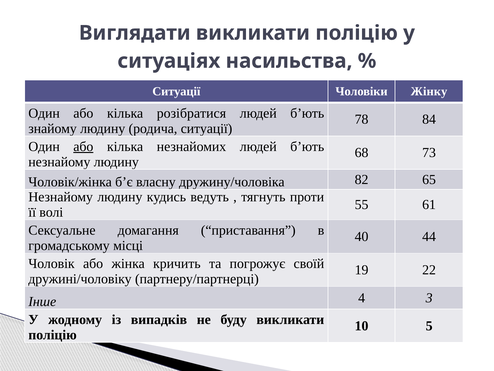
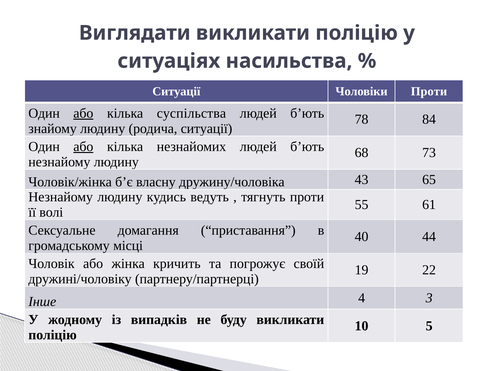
Чоловіки Жінку: Жінку -> Проти
або at (83, 113) underline: none -> present
розібратися: розібратися -> суспільства
82: 82 -> 43
